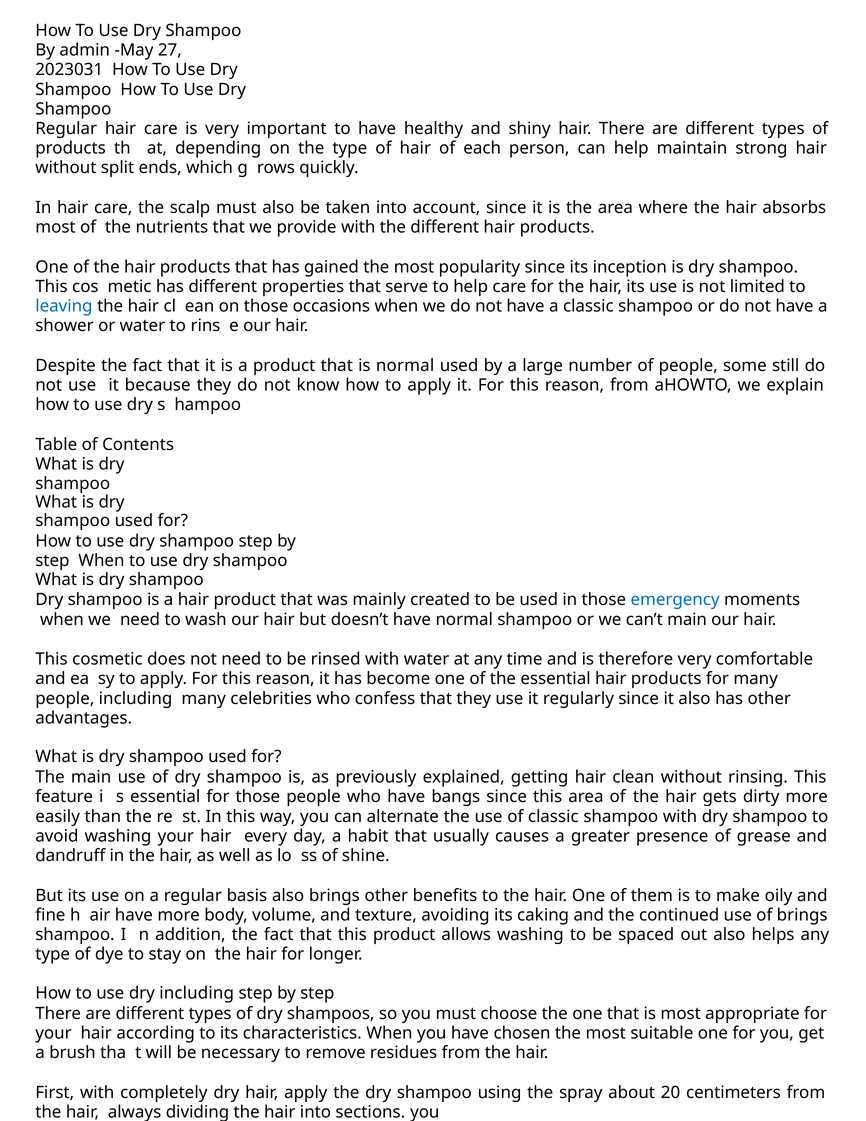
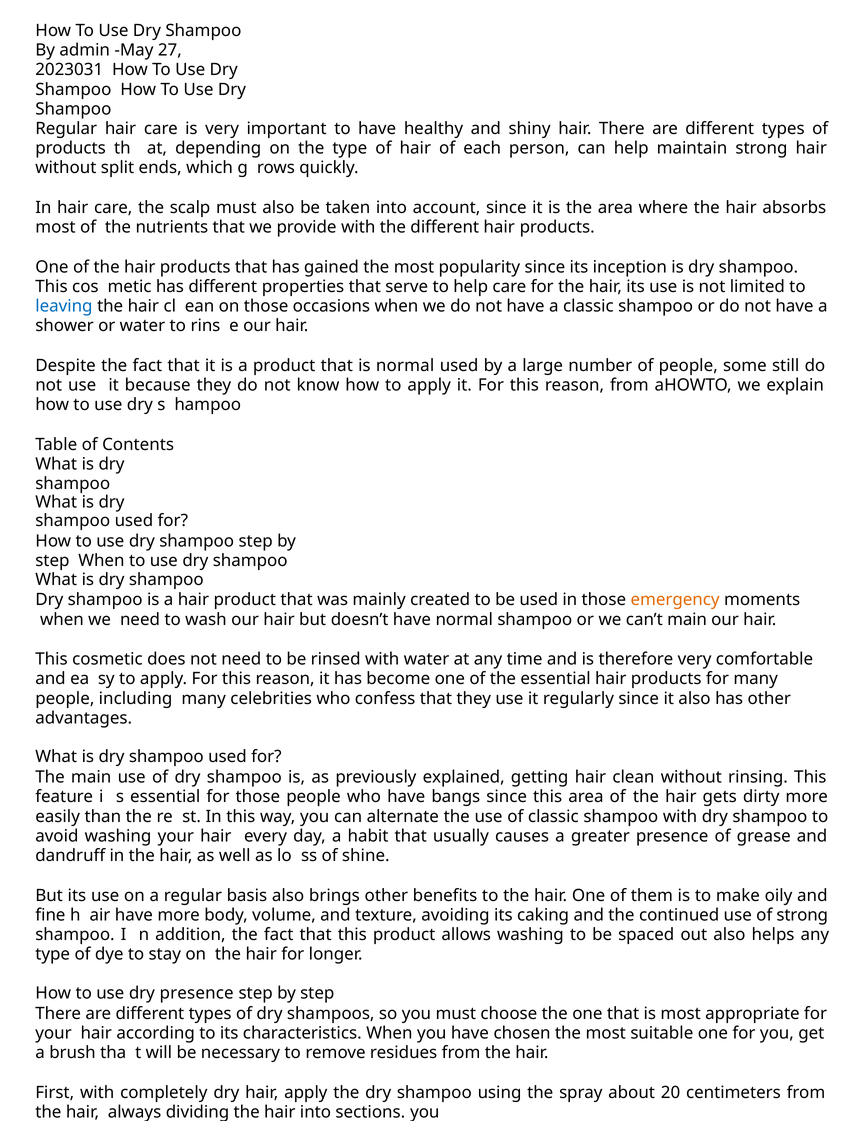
emergency colour: blue -> orange
of brings: brings -> strong
dry including: including -> presence
